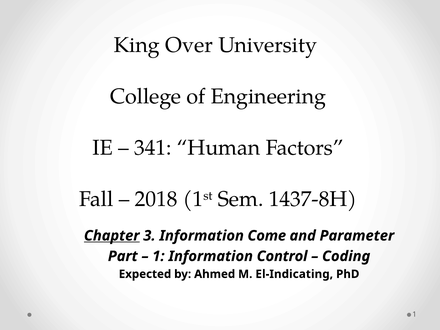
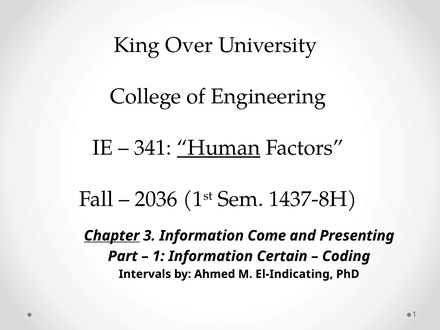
Human underline: none -> present
2018: 2018 -> 2036
Parameter: Parameter -> Presenting
Control: Control -> Certain
Expected: Expected -> Intervals
